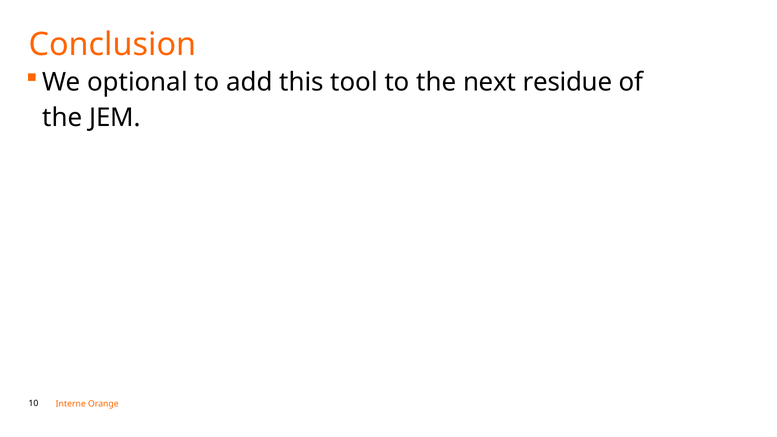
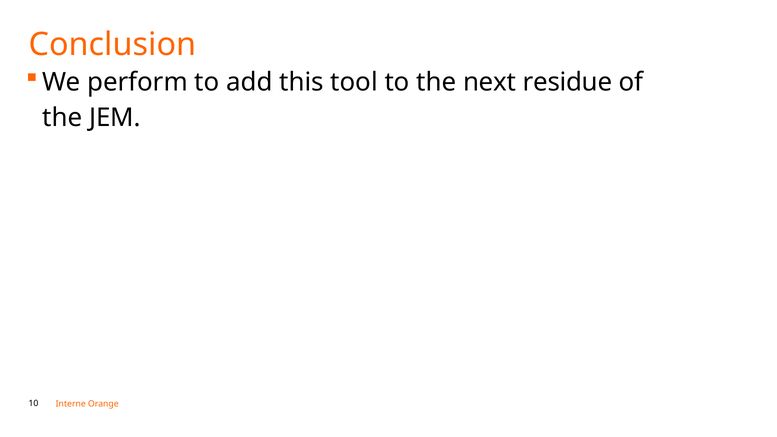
optional: optional -> perform
